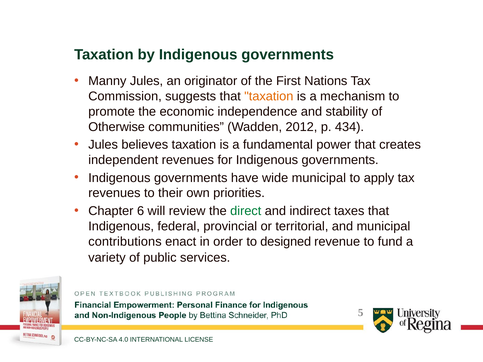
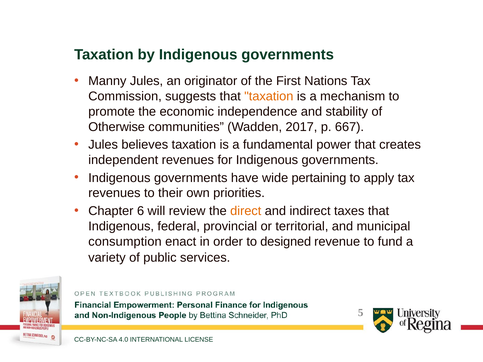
2012: 2012 -> 2017
434: 434 -> 667
wide municipal: municipal -> pertaining
direct colour: green -> orange
contributions: contributions -> consumption
